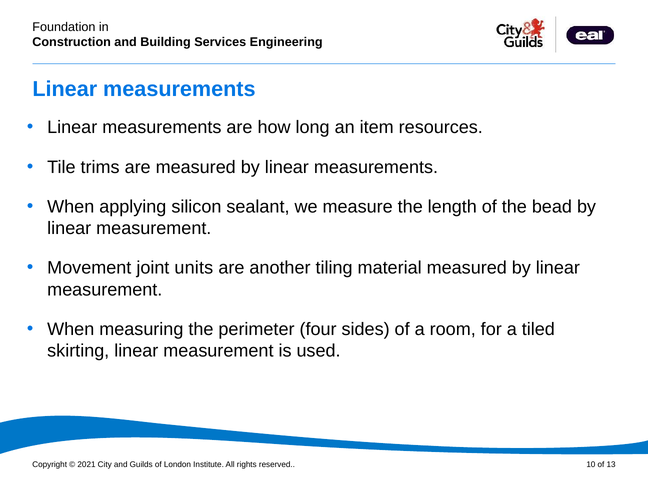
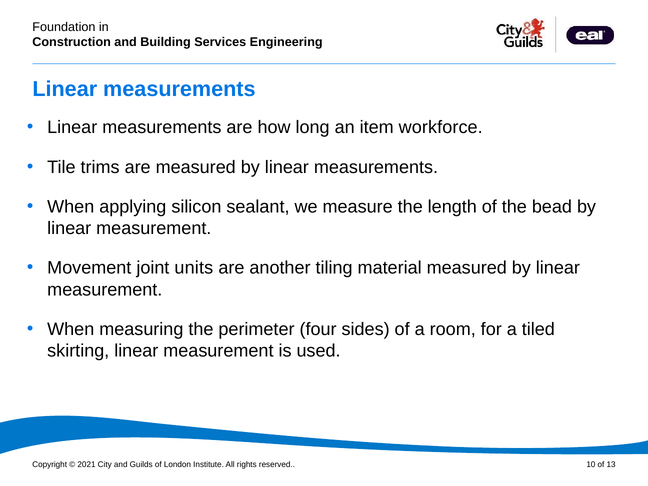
resources: resources -> workforce
